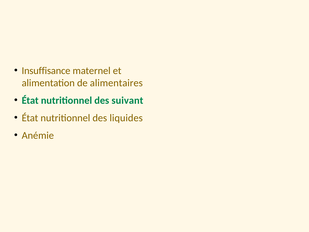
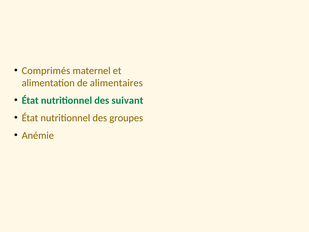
Insuffisance: Insuffisance -> Comprimés
liquides: liquides -> groupes
